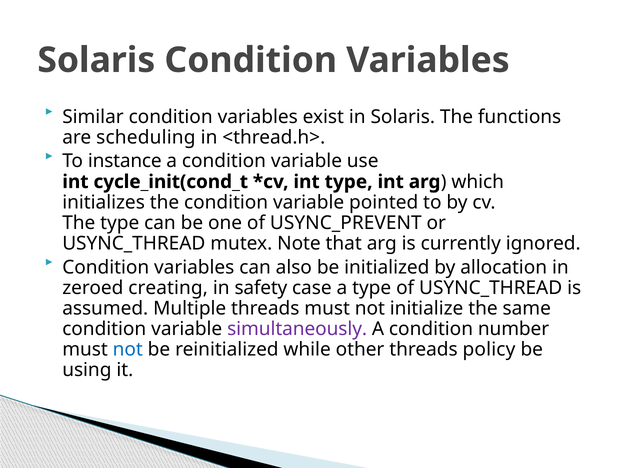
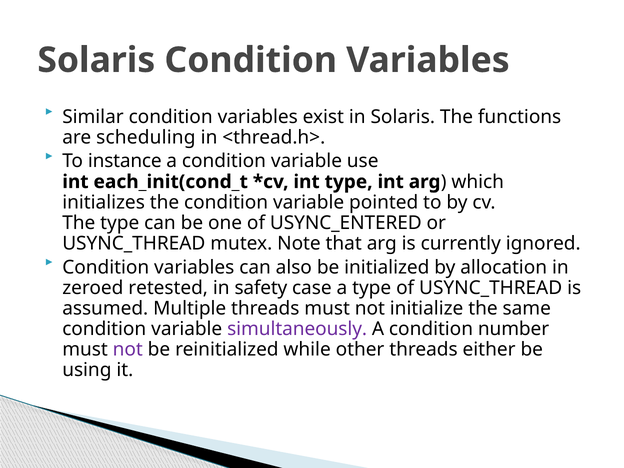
cycle_init(cond_t: cycle_init(cond_t -> each_init(cond_t
USYNC_PREVENT: USYNC_PREVENT -> USYNC_ENTERED
creating: creating -> retested
not at (128, 350) colour: blue -> purple
policy: policy -> either
